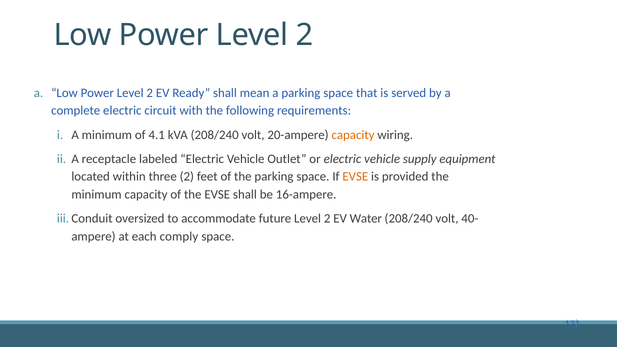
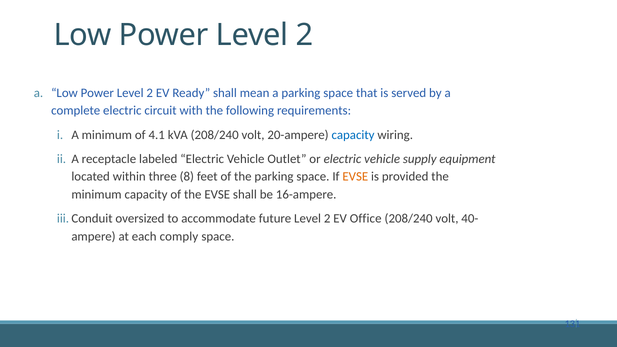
capacity at (353, 135) colour: orange -> blue
three 2: 2 -> 8
Water: Water -> Office
